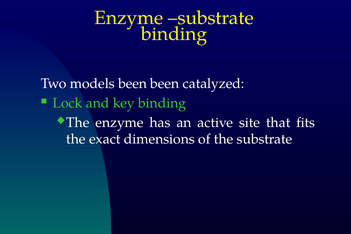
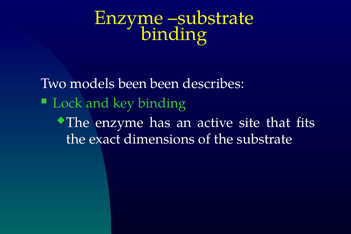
catalyzed: catalyzed -> describes
